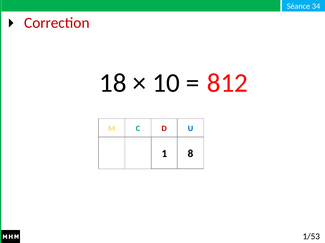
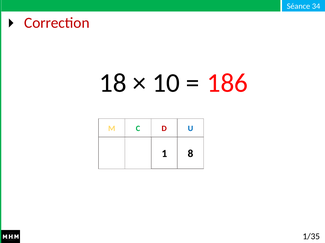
812: 812 -> 186
1/53: 1/53 -> 1/35
